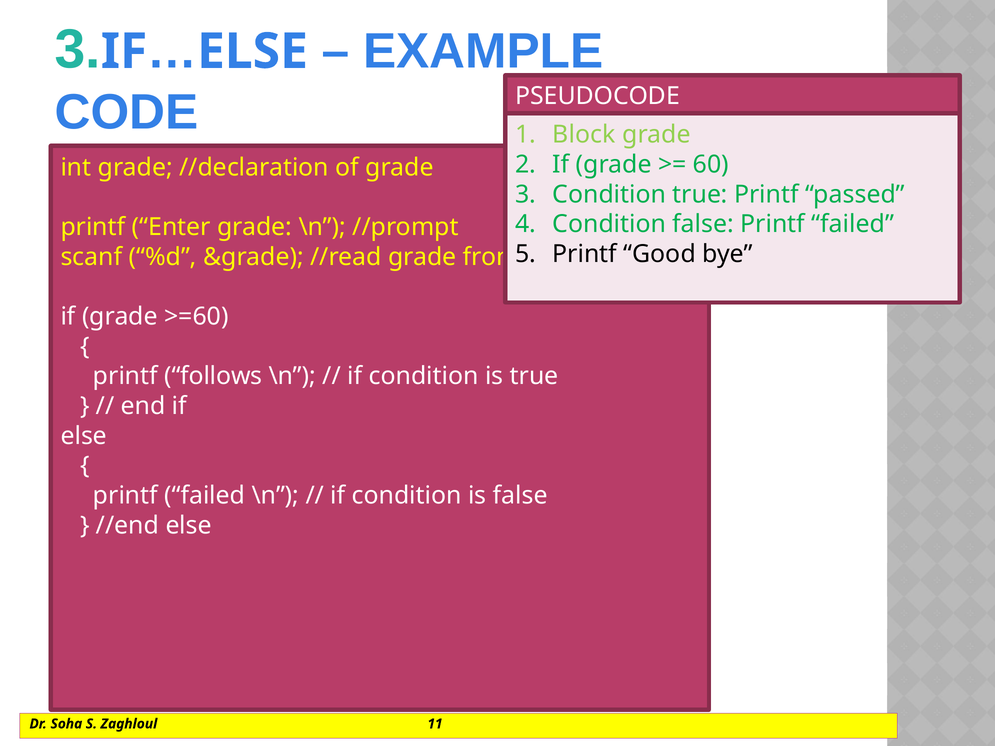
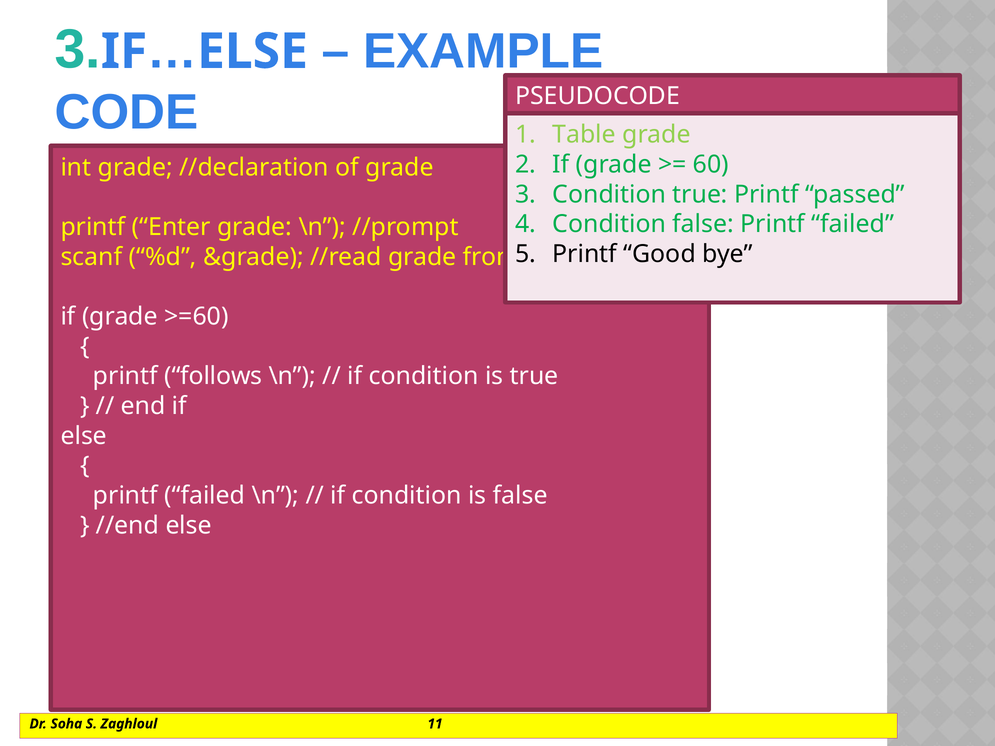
Block: Block -> Table
